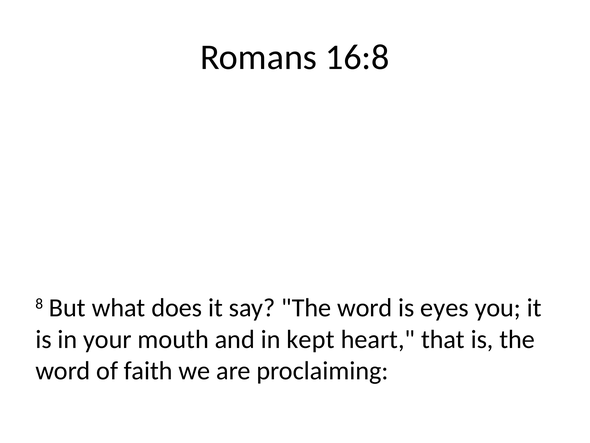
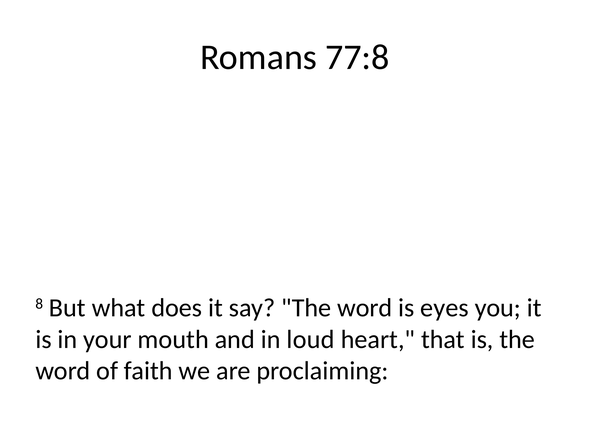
16:8: 16:8 -> 77:8
kept: kept -> loud
